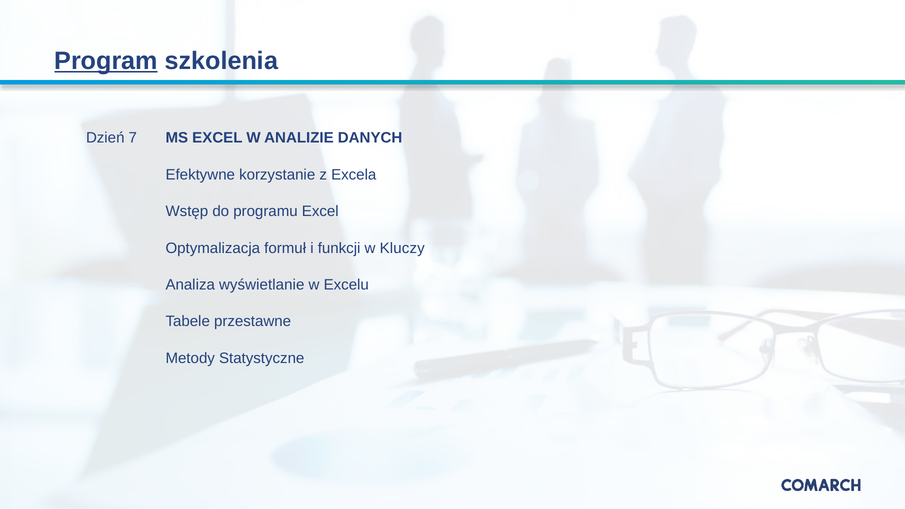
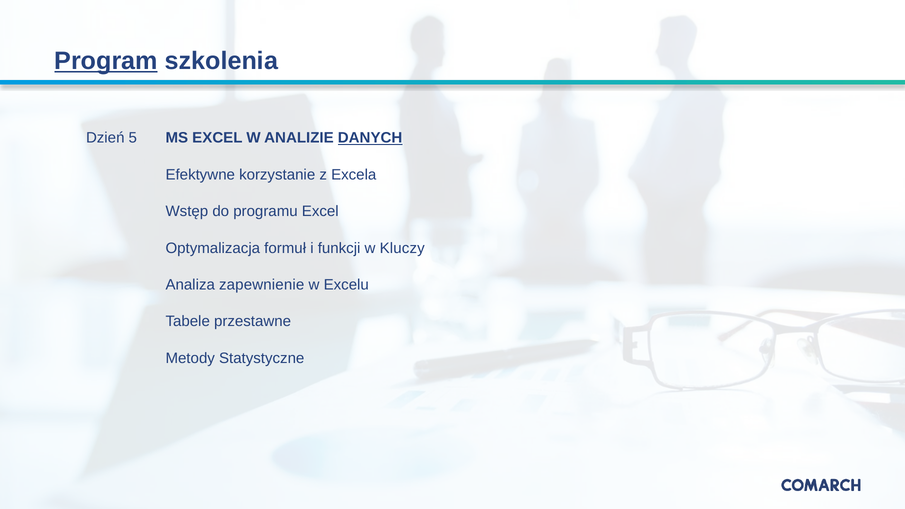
7: 7 -> 5
DANYCH underline: none -> present
wyświetlanie: wyświetlanie -> zapewnienie
